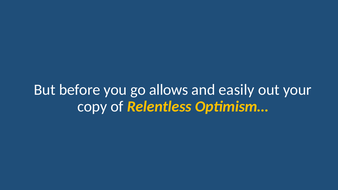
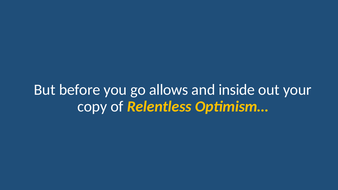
easily: easily -> inside
